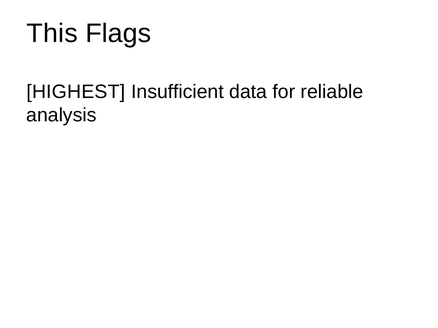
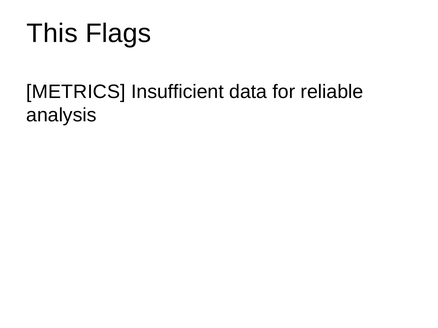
HIGHEST: HIGHEST -> METRICS
